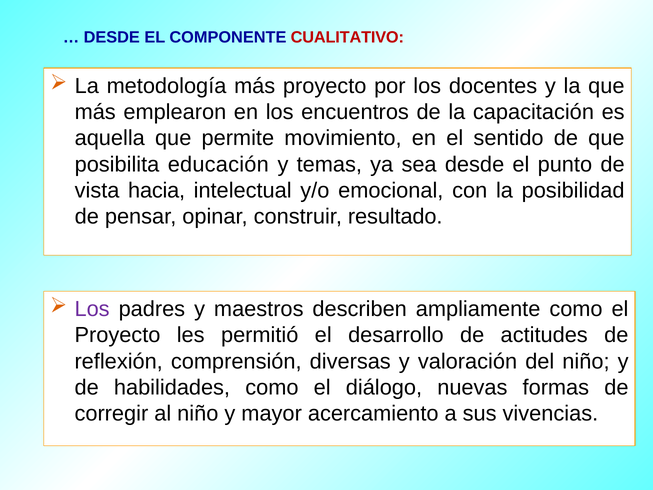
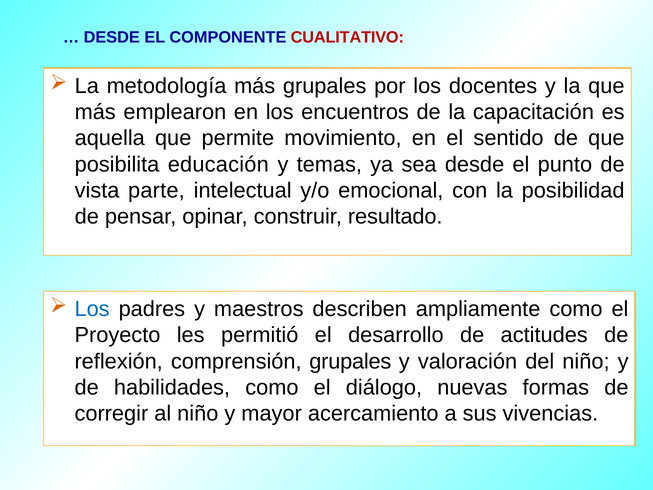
más proyecto: proyecto -> grupales
hacia: hacia -> parte
Los at (92, 309) colour: purple -> blue
comprensión diversas: diversas -> grupales
